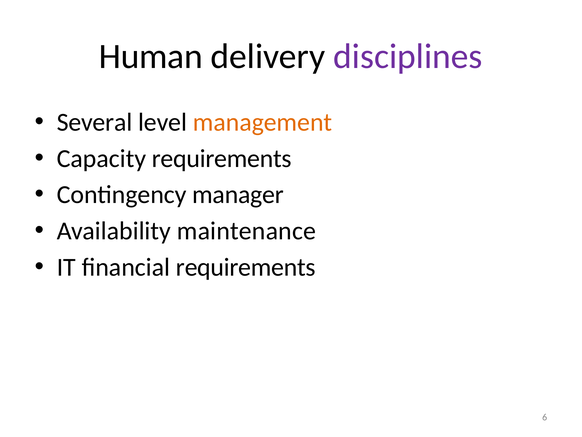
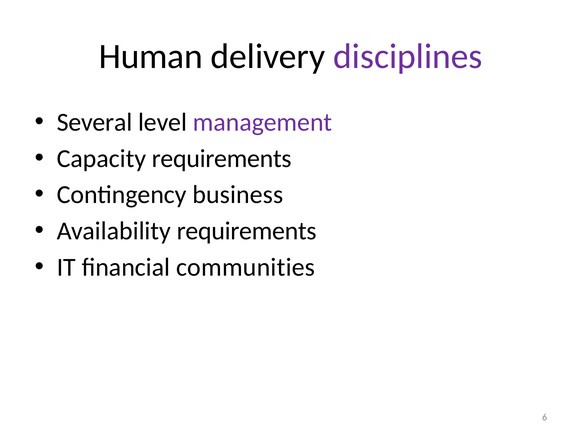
management colour: orange -> purple
manager: manager -> business
Availability maintenance: maintenance -> requirements
financial requirements: requirements -> communities
